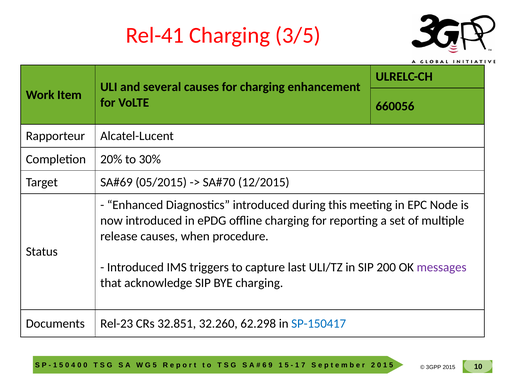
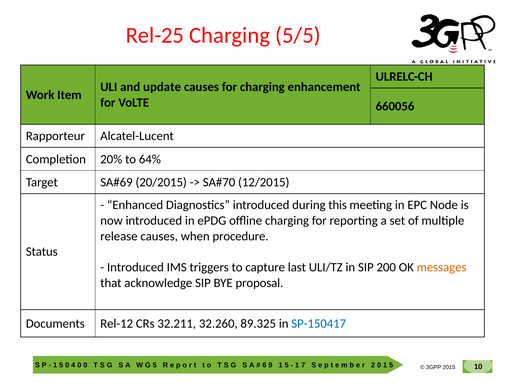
Rel-41: Rel-41 -> Rel-25
3/5: 3/5 -> 5/5
several: several -> update
30%: 30% -> 64%
05/2015: 05/2015 -> 20/2015
messages colour: purple -> orange
BYE charging: charging -> proposal
Rel-23: Rel-23 -> Rel-12
32.851: 32.851 -> 32.211
62.298: 62.298 -> 89.325
